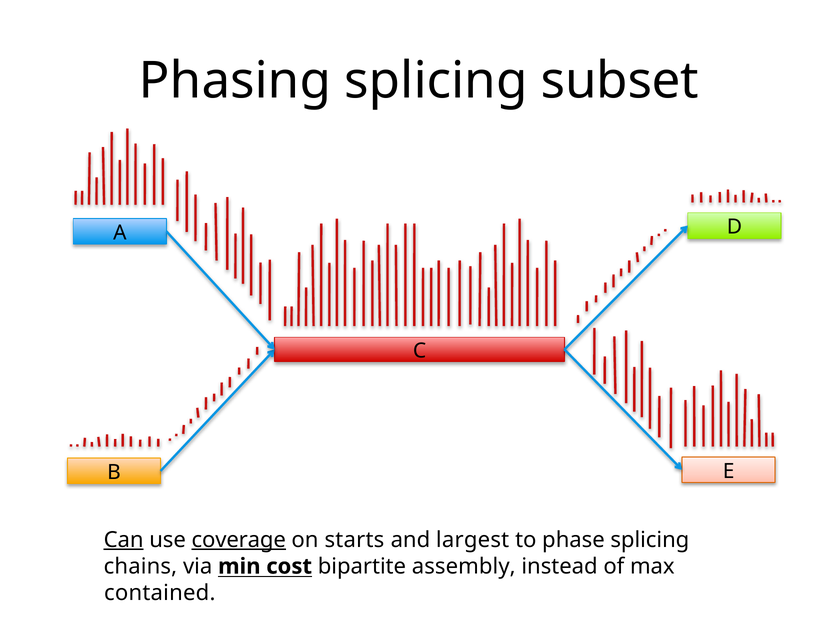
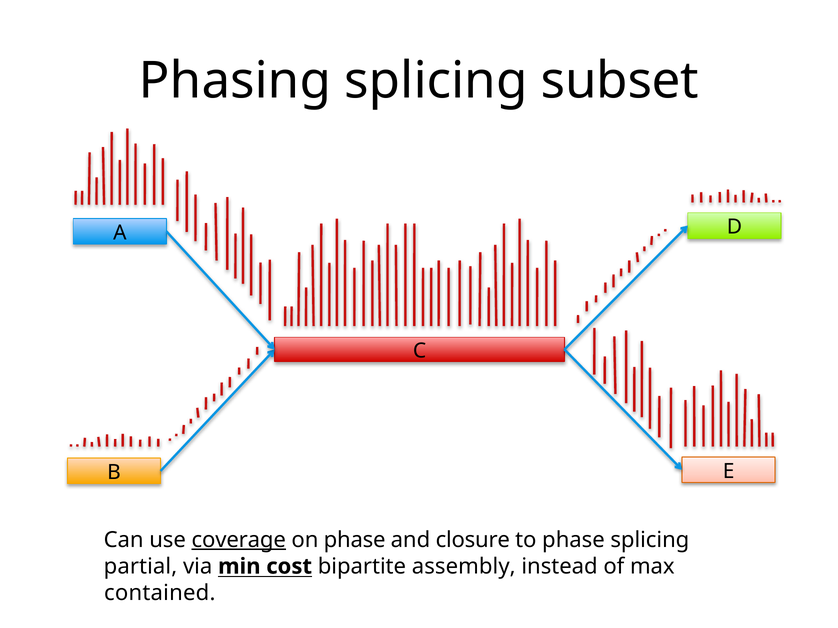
Can underline: present -> none
on starts: starts -> phase
largest: largest -> closure
chains: chains -> partial
